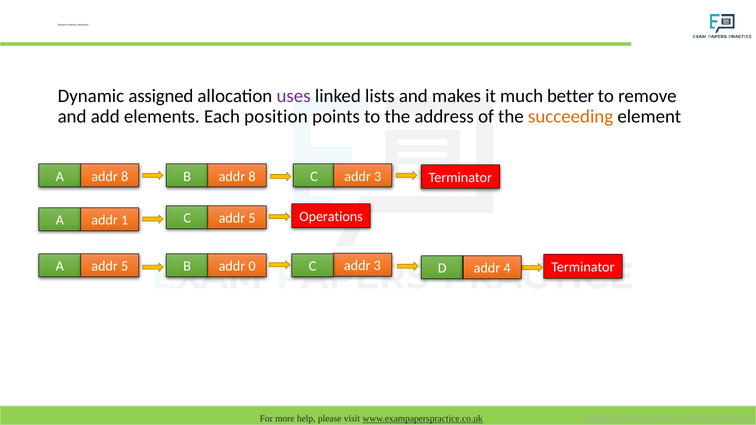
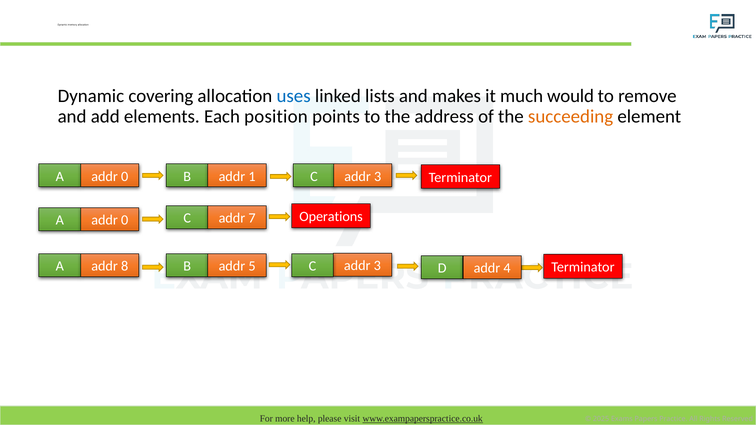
assigned: assigned -> covering
uses colour: purple -> blue
better: better -> would
8 at (125, 176): 8 -> 0
B addr 8: 8 -> 1
1 at (125, 220): 1 -> 0
C addr 5: 5 -> 7
A addr 5: 5 -> 8
0: 0 -> 5
